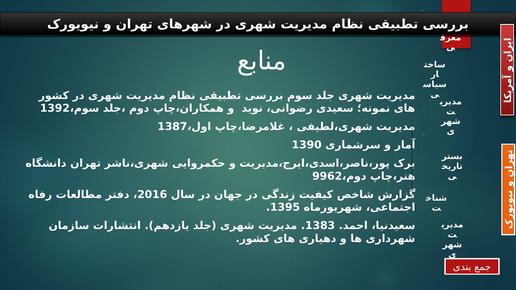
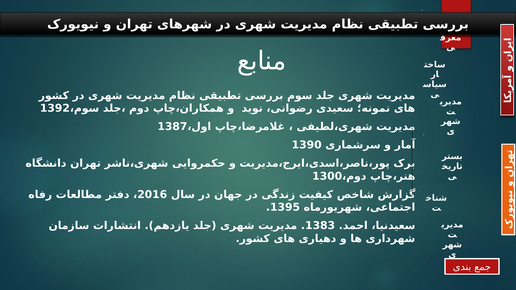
9962: 9962 -> 1300
